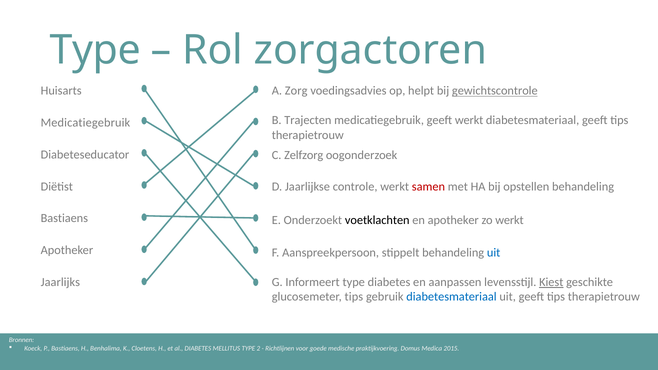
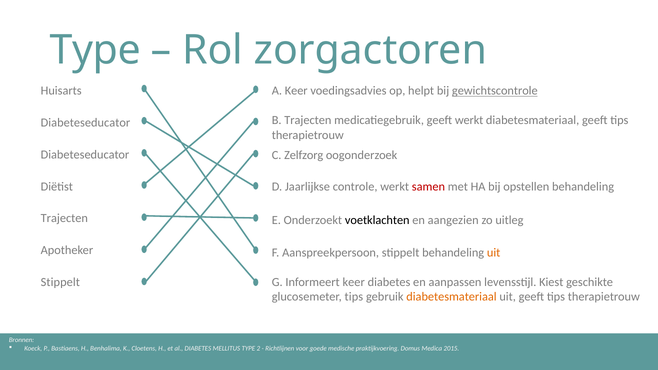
A Zorg: Zorg -> Keer
Medicatiegebruik at (85, 123): Medicatiegebruik -> Diabeteseducator
Bastiaens at (64, 218): Bastiaens -> Trajecten
en apotheker: apotheker -> aangezien
zo werkt: werkt -> uitleg
uit at (494, 253) colour: blue -> orange
Jaarlijks at (60, 282): Jaarlijks -> Stippelt
Informeert type: type -> keer
Kiest underline: present -> none
diabetesmateriaal at (451, 297) colour: blue -> orange
